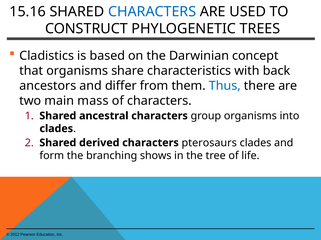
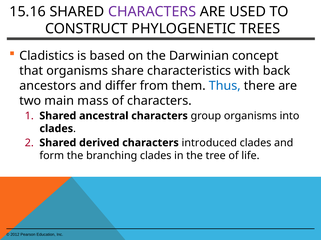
CHARACTERS at (152, 12) colour: blue -> purple
pterosaurs: pterosaurs -> introduced
branching shows: shows -> clades
